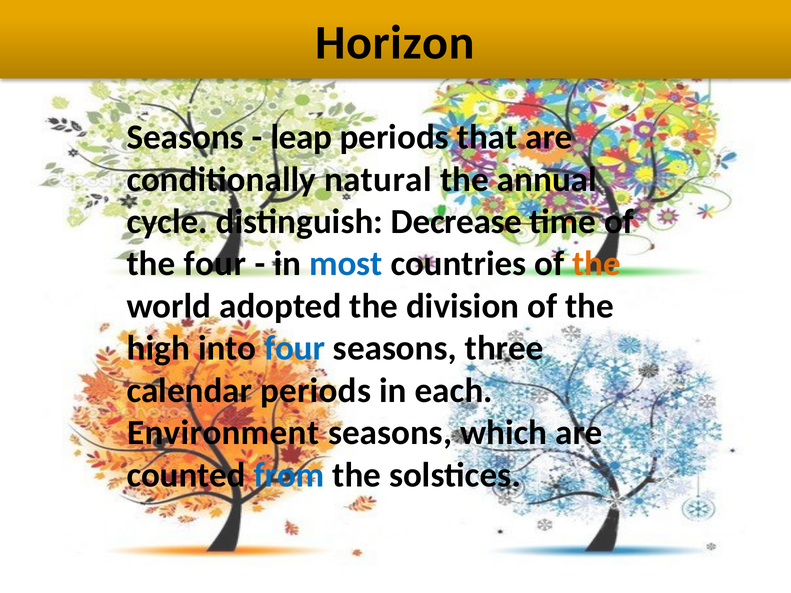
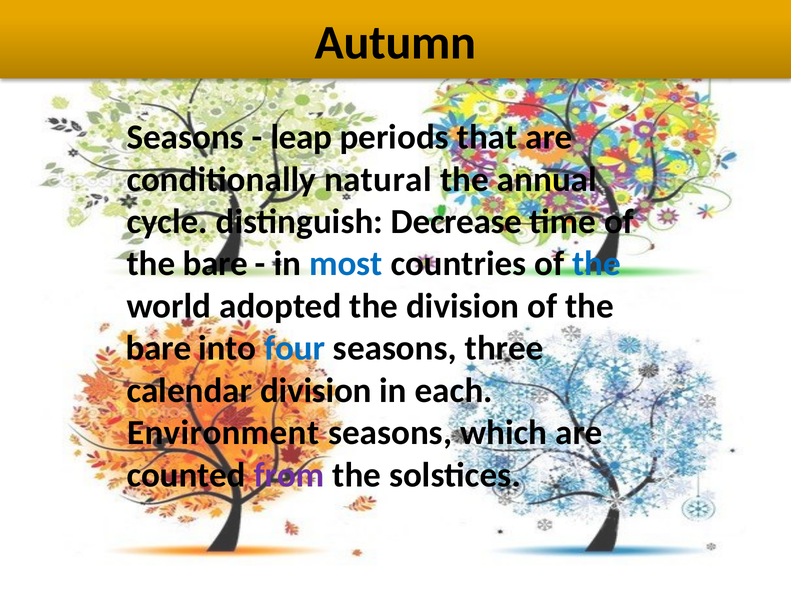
Horizon: Horizon -> Autumn
four at (215, 264): four -> bare
the at (597, 264) colour: orange -> blue
high at (158, 348): high -> bare
calendar periods: periods -> division
from colour: blue -> purple
